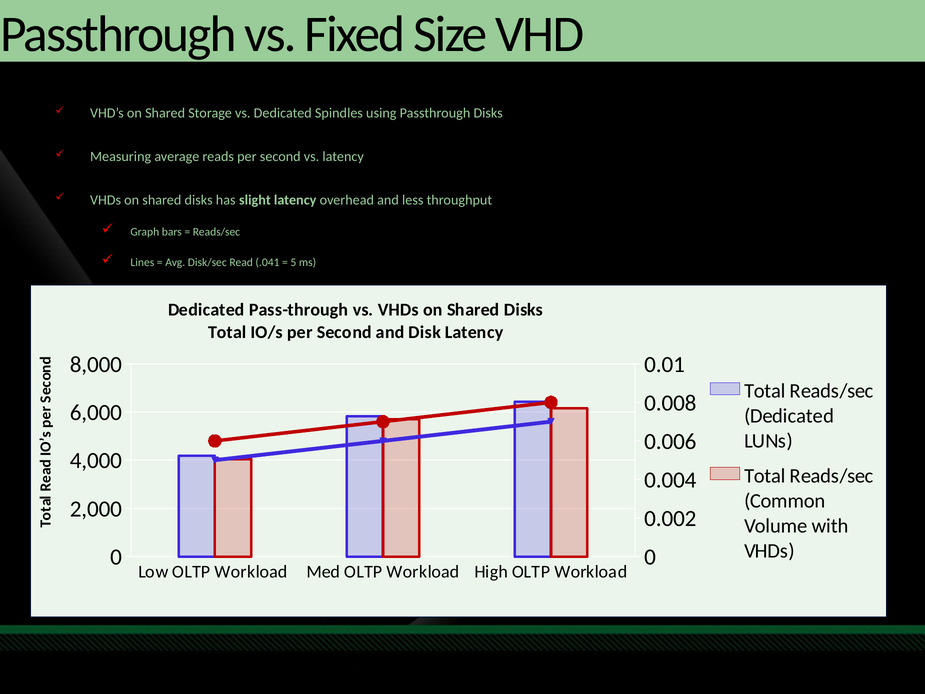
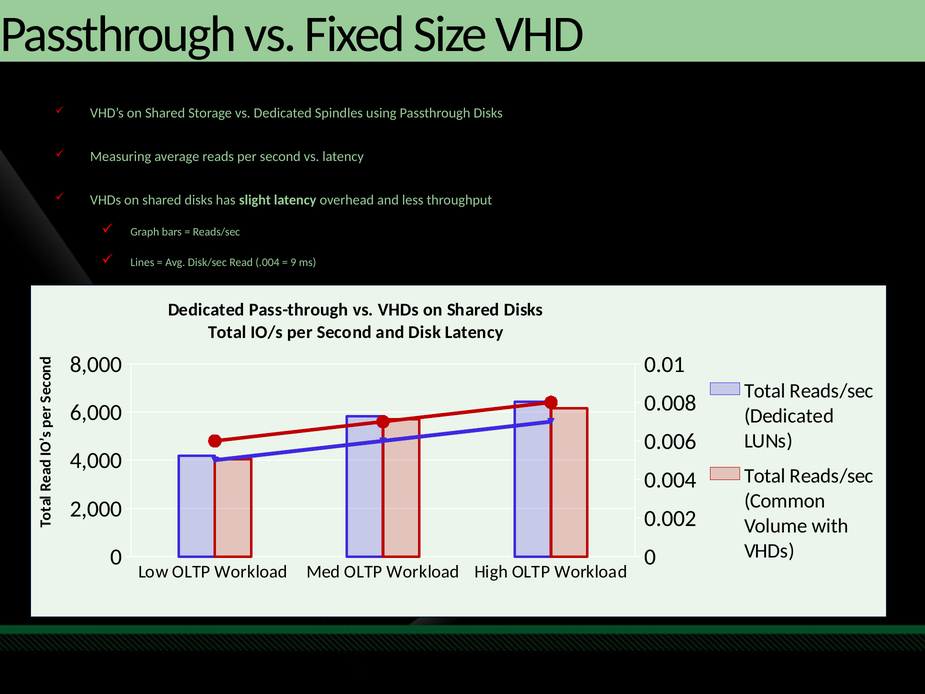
.041: .041 -> .004
5: 5 -> 9
